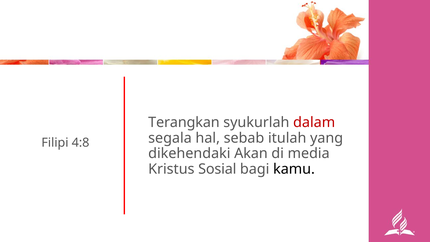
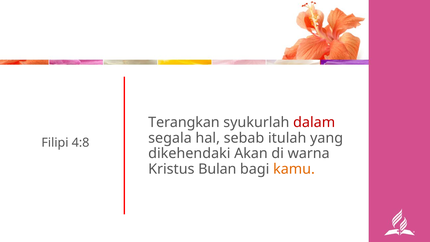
media: media -> warna
Sosial: Sosial -> Bulan
kamu colour: black -> orange
